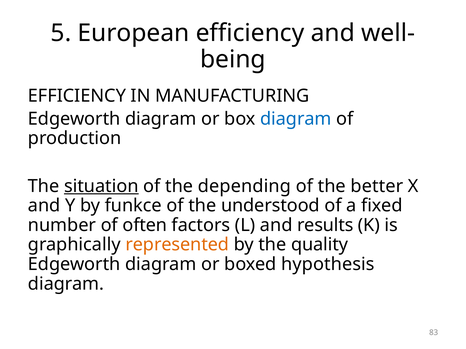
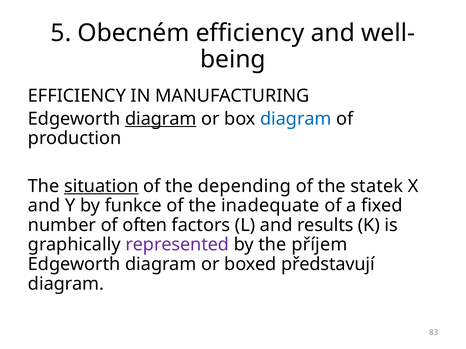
European: European -> Obecném
diagram at (161, 119) underline: none -> present
better: better -> statek
understood: understood -> inadequate
represented colour: orange -> purple
quality: quality -> příjem
hypothesis: hypothesis -> představují
